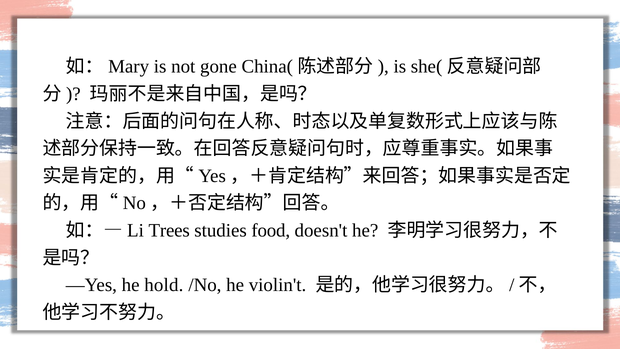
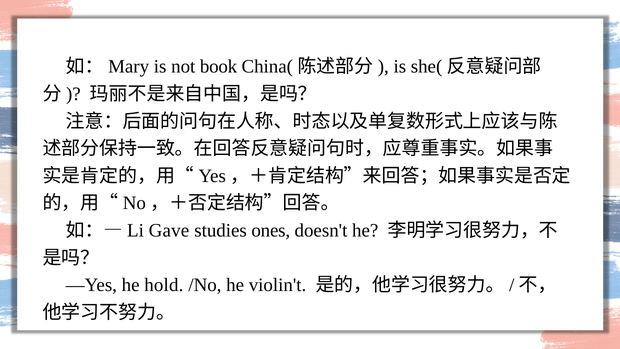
gone: gone -> book
Trees: Trees -> Gave
food: food -> ones
